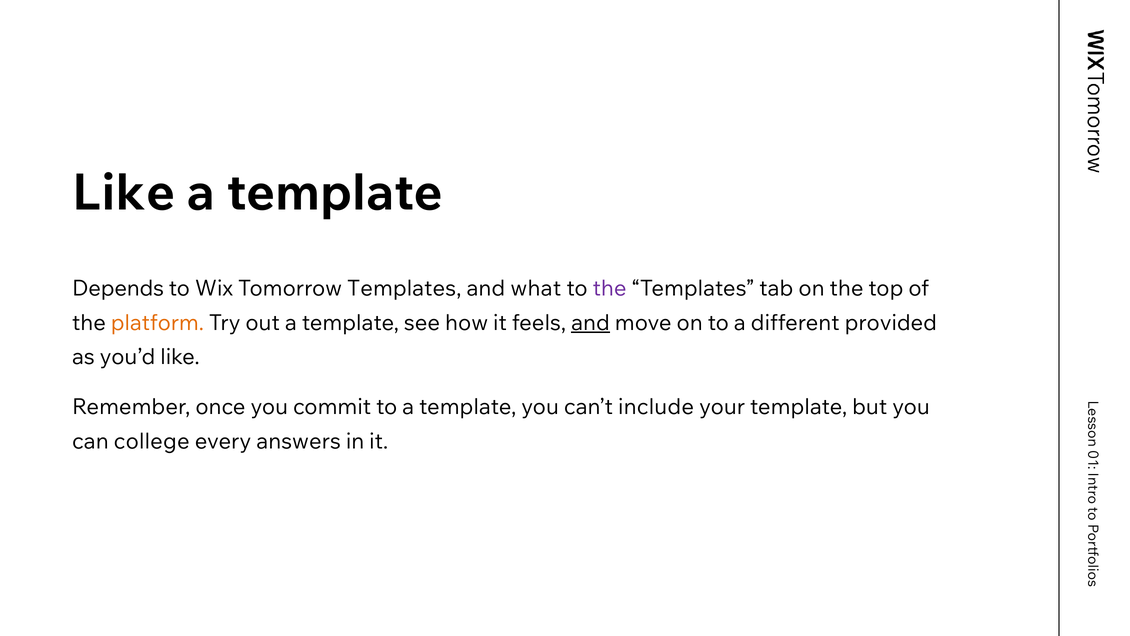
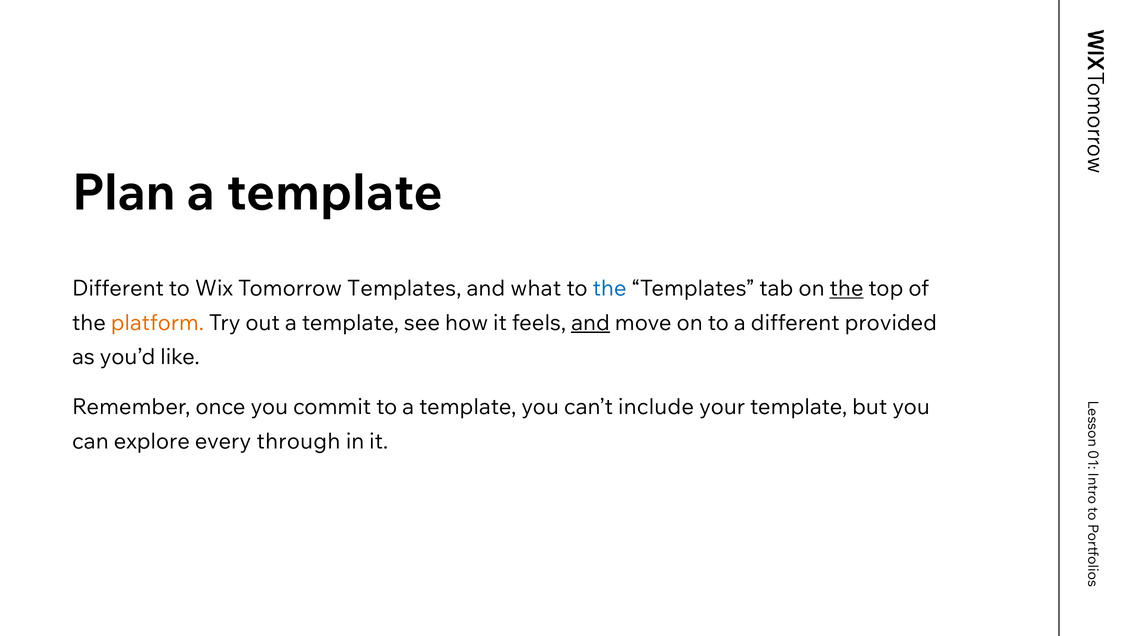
Like at (124, 193): Like -> Plan
Depends at (118, 288): Depends -> Different
the at (610, 288) colour: purple -> blue
the at (847, 288) underline: none -> present
college: college -> explore
answers: answers -> through
